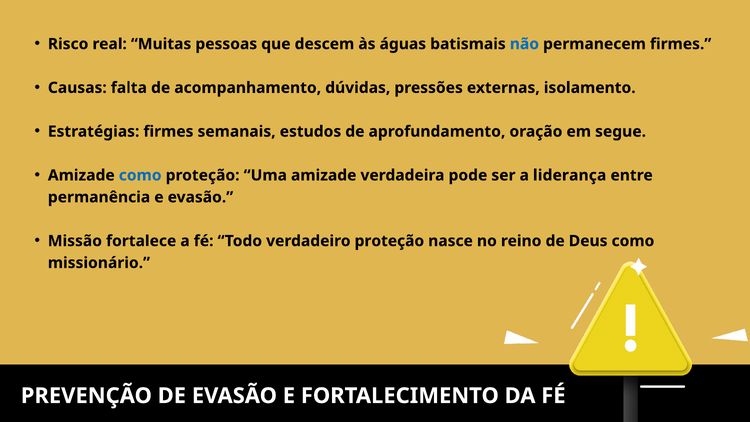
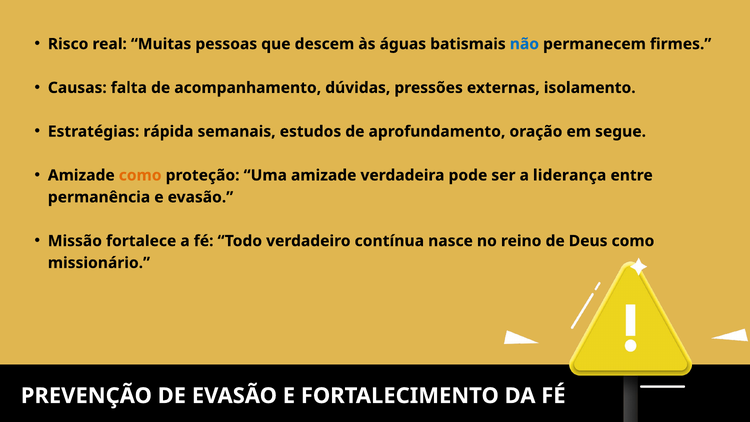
Estratégias firmes: firmes -> rápida
como at (140, 175) colour: blue -> orange
verdadeiro proteção: proteção -> contínua
